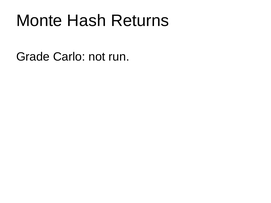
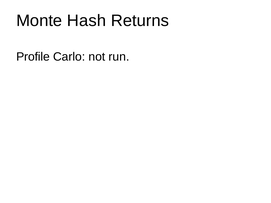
Grade: Grade -> Profile
